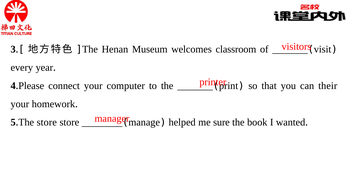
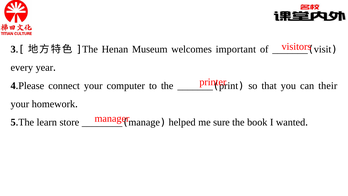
classroom: classroom -> important
The store: store -> learn
